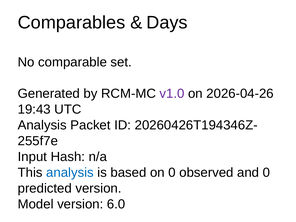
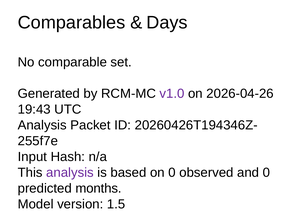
analysis at (70, 173) colour: blue -> purple
predicted version: version -> months
6.0: 6.0 -> 1.5
